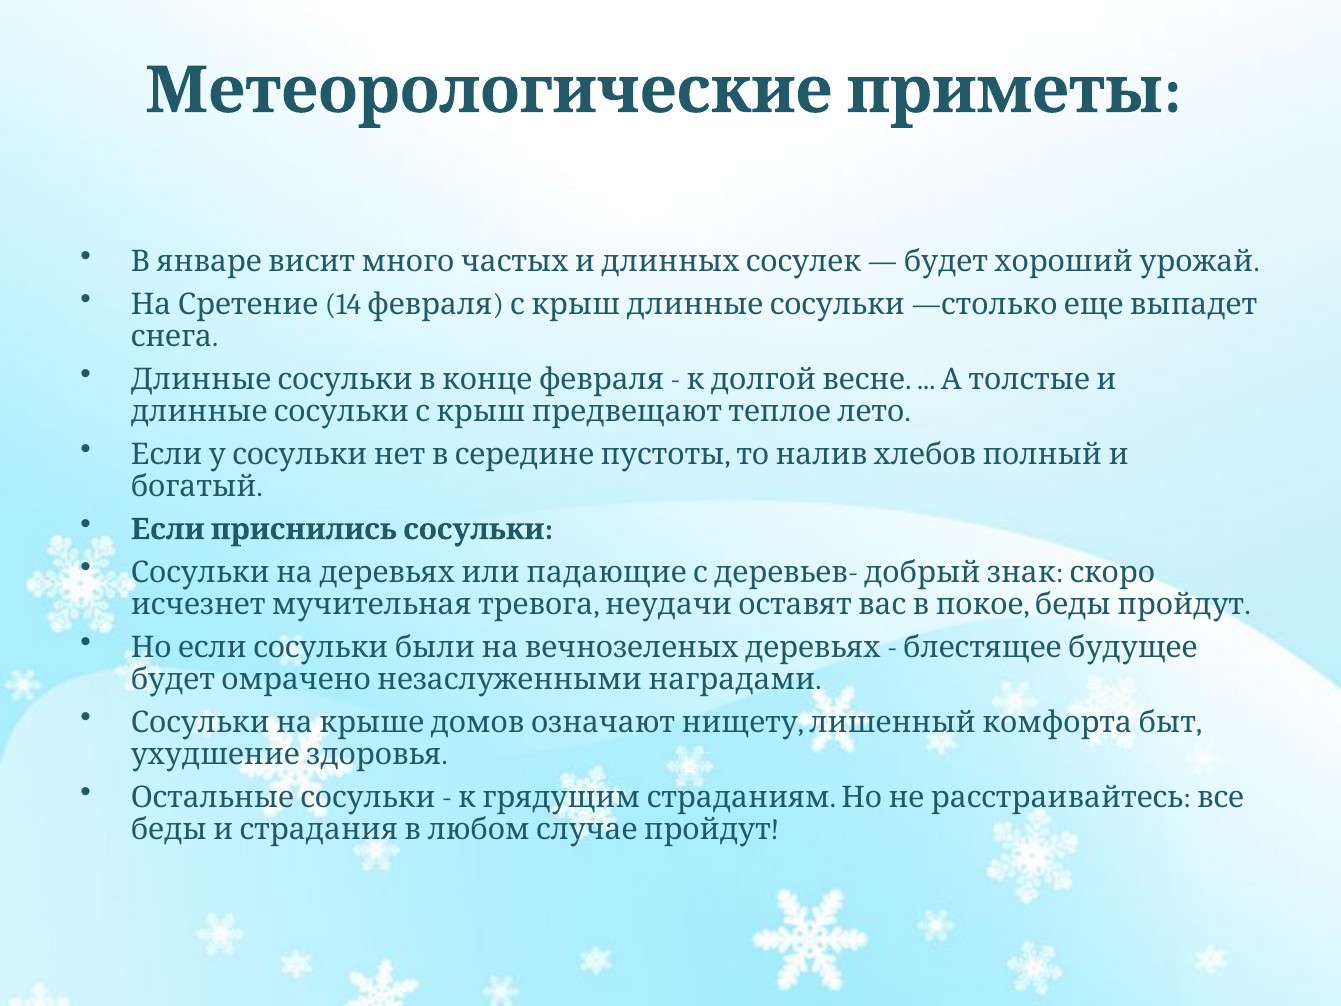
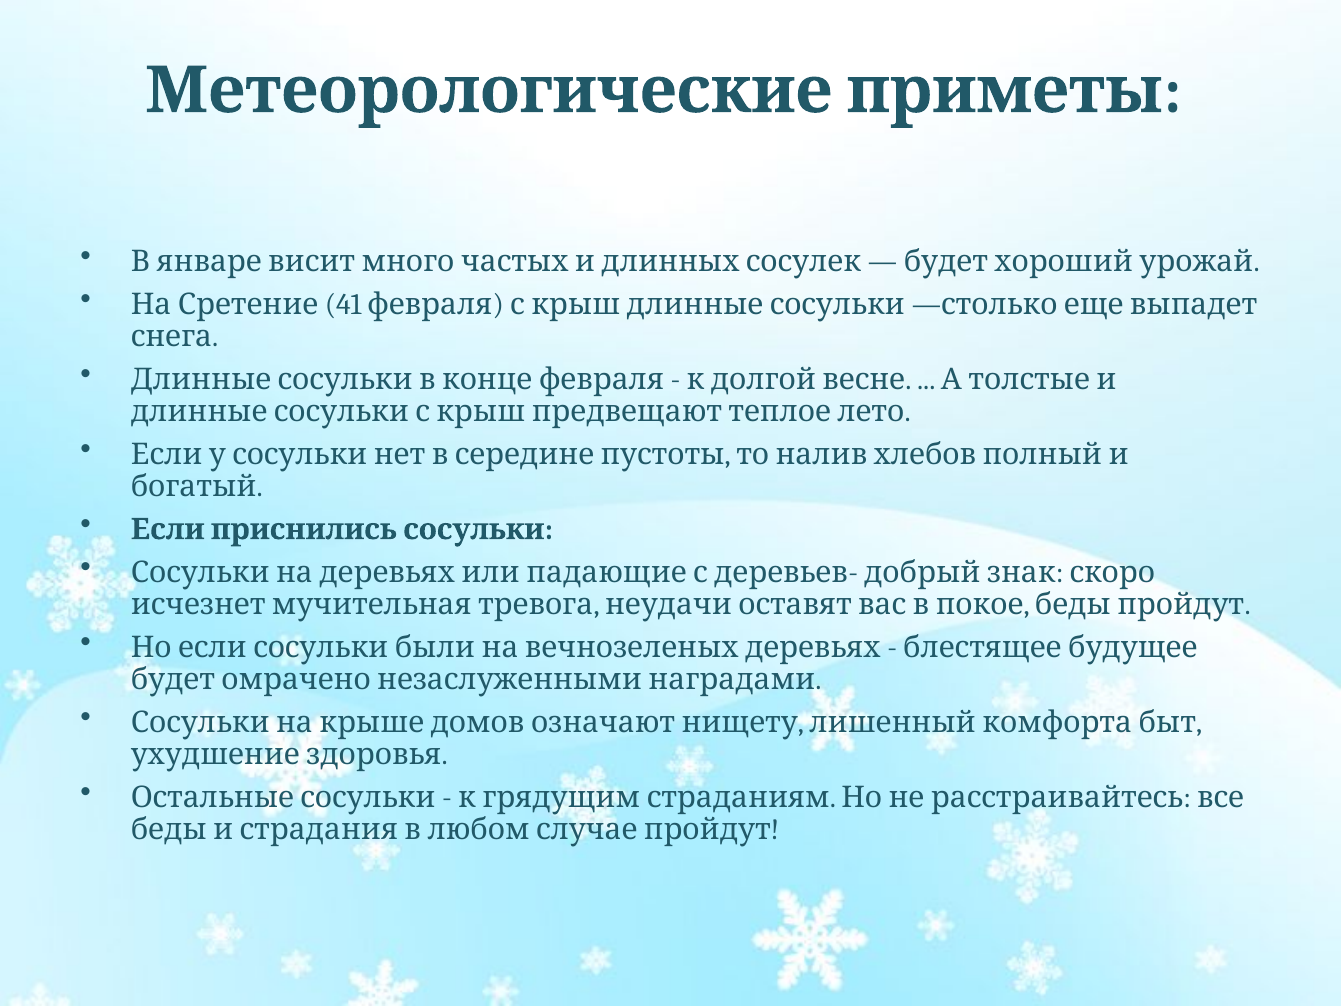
14: 14 -> 41
